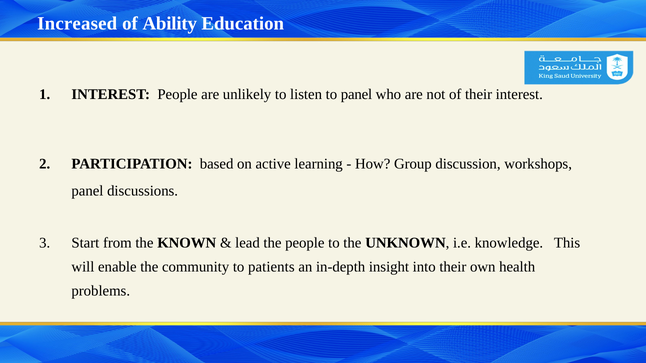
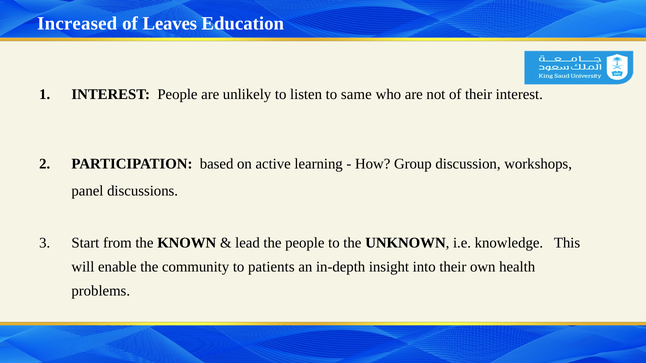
Ability: Ability -> Leaves
to panel: panel -> same
